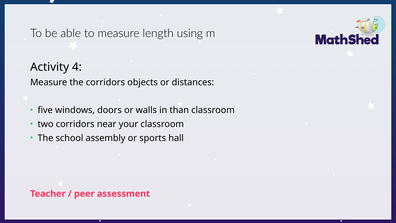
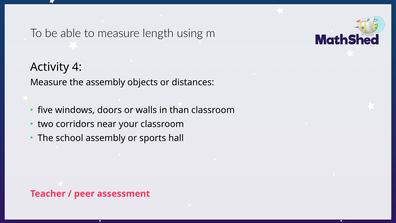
the corridors: corridors -> assembly
